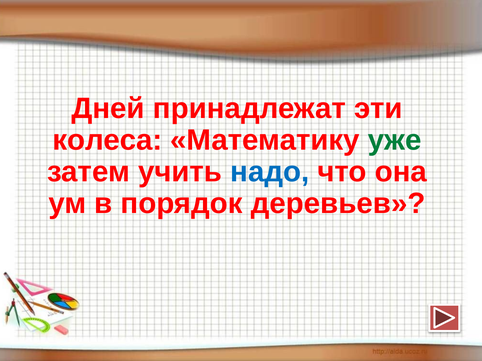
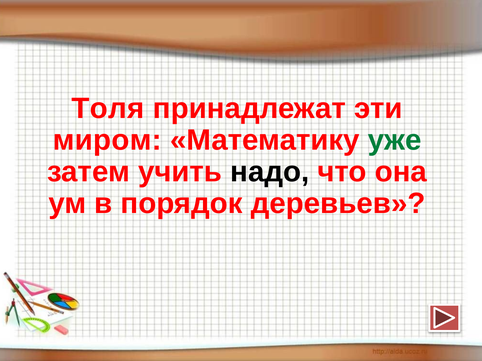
Дней: Дней -> Толя
колеса: колеса -> миром
надо colour: blue -> black
